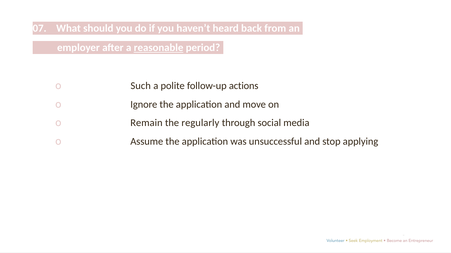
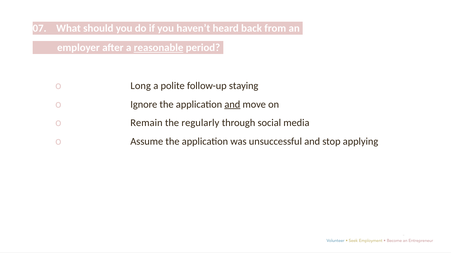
Such: Such -> Long
actions: actions -> staying
and at (232, 105) underline: none -> present
